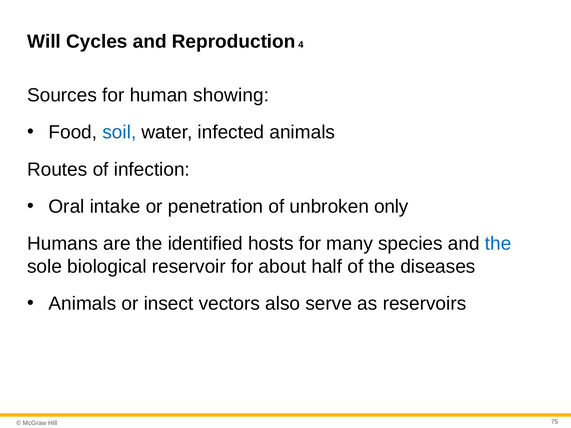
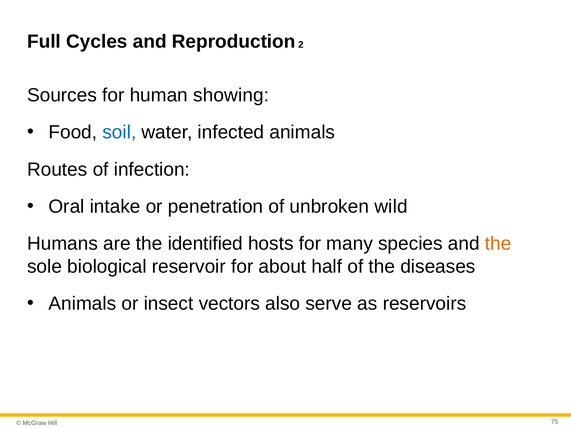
Will: Will -> Full
4: 4 -> 2
only: only -> wild
the at (498, 244) colour: blue -> orange
